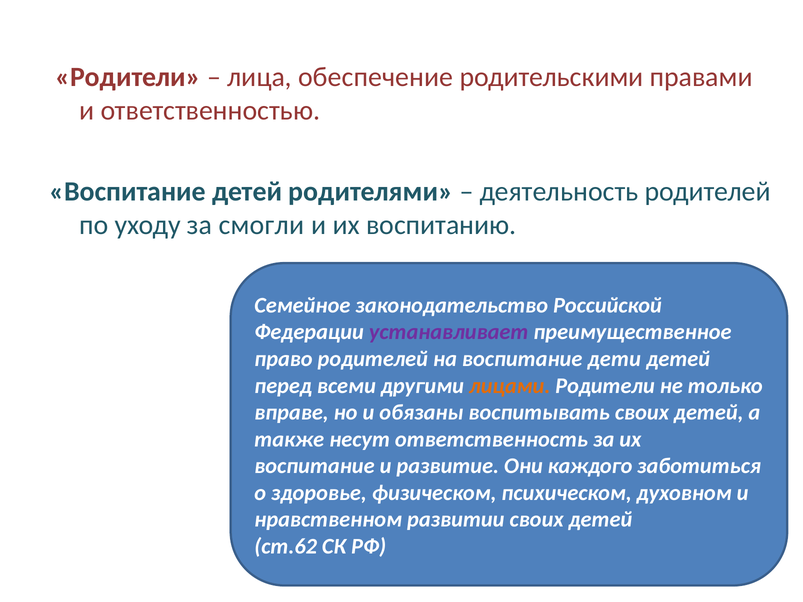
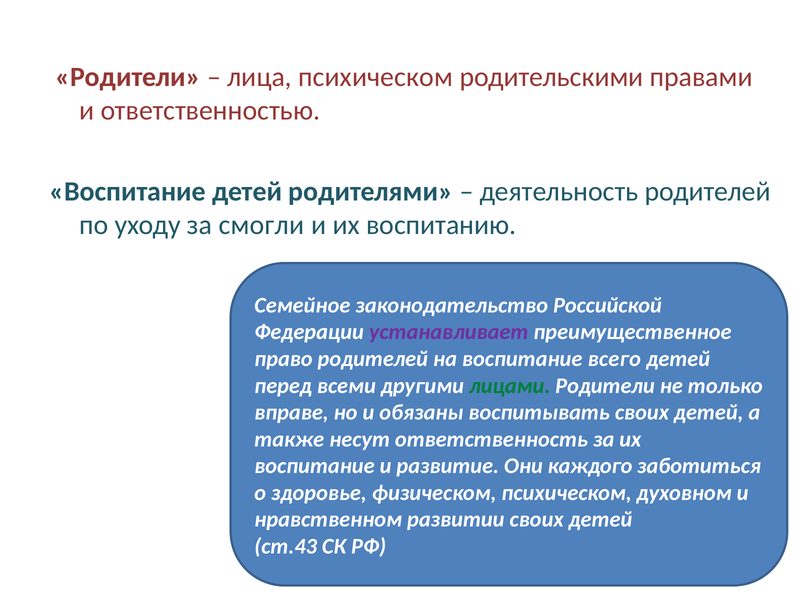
лица обеспечение: обеспечение -> психическом
дети: дети -> всего
лицами colour: orange -> green
ст.62: ст.62 -> ст.43
